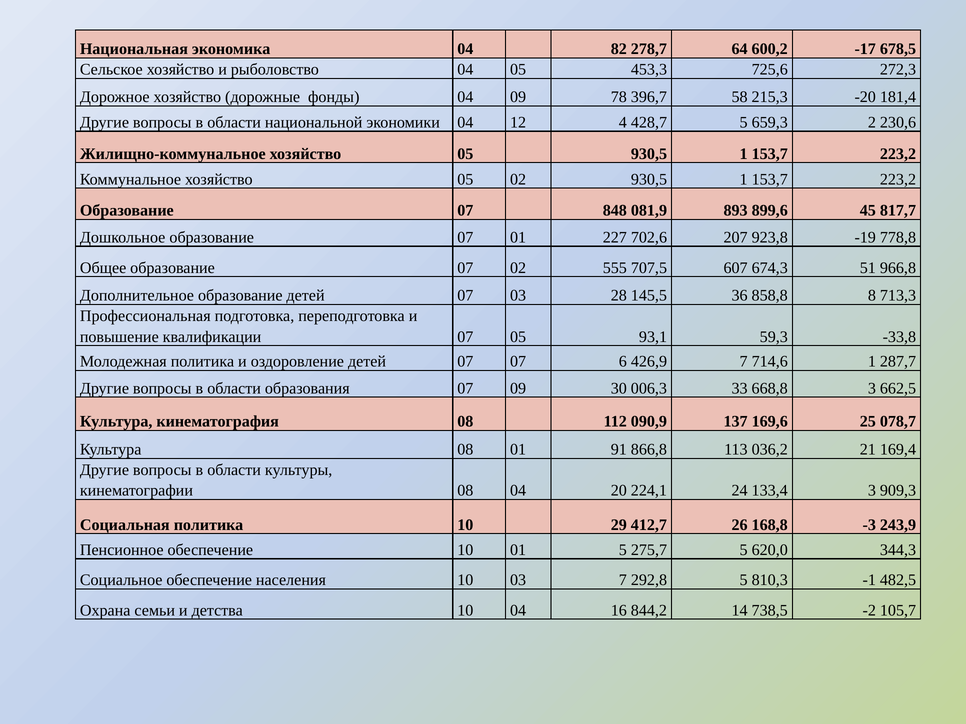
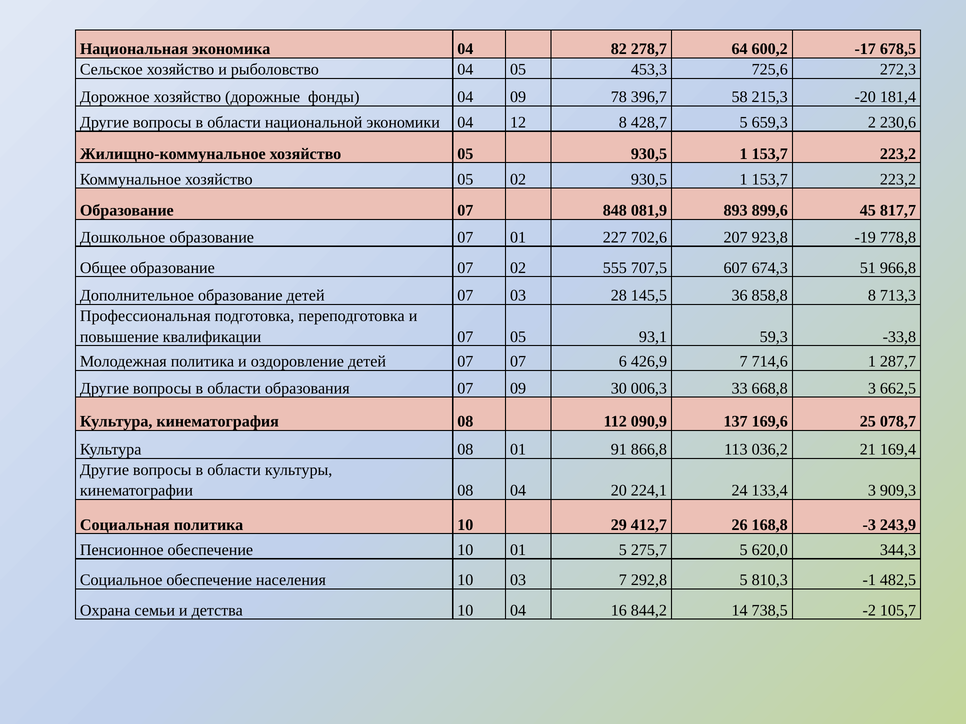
12 4: 4 -> 8
